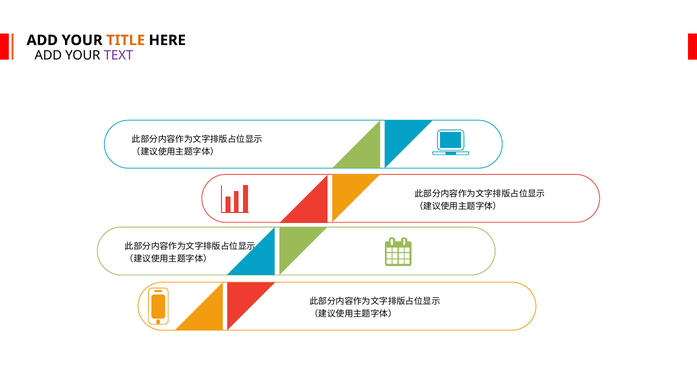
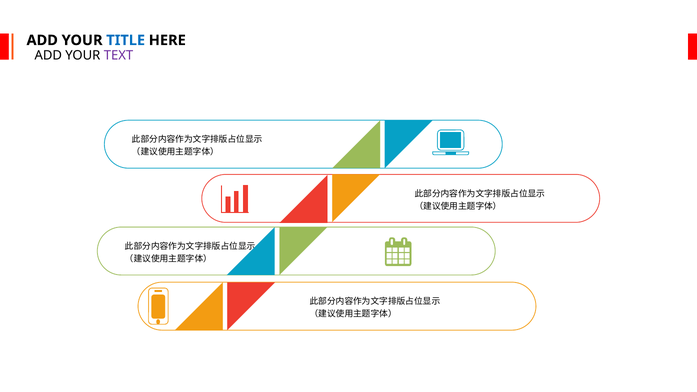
TITLE colour: orange -> blue
